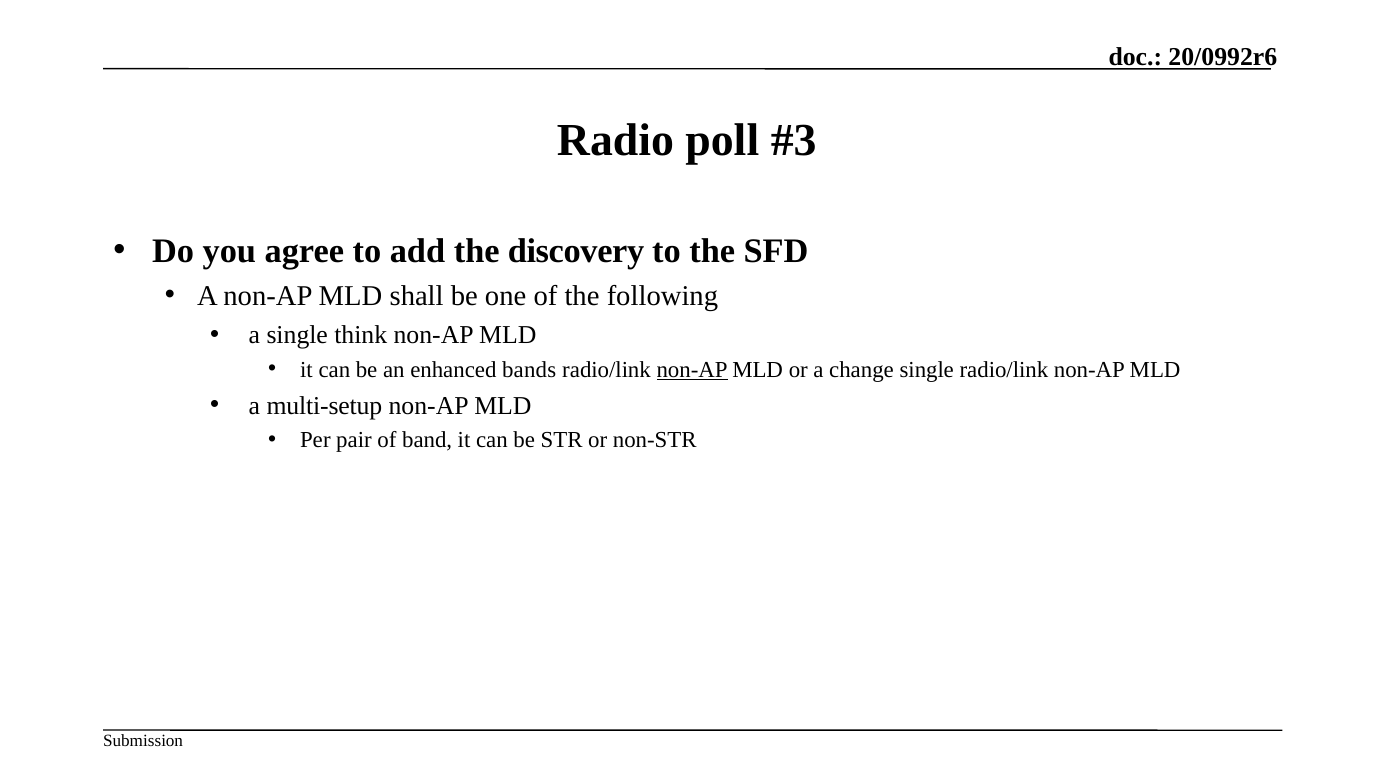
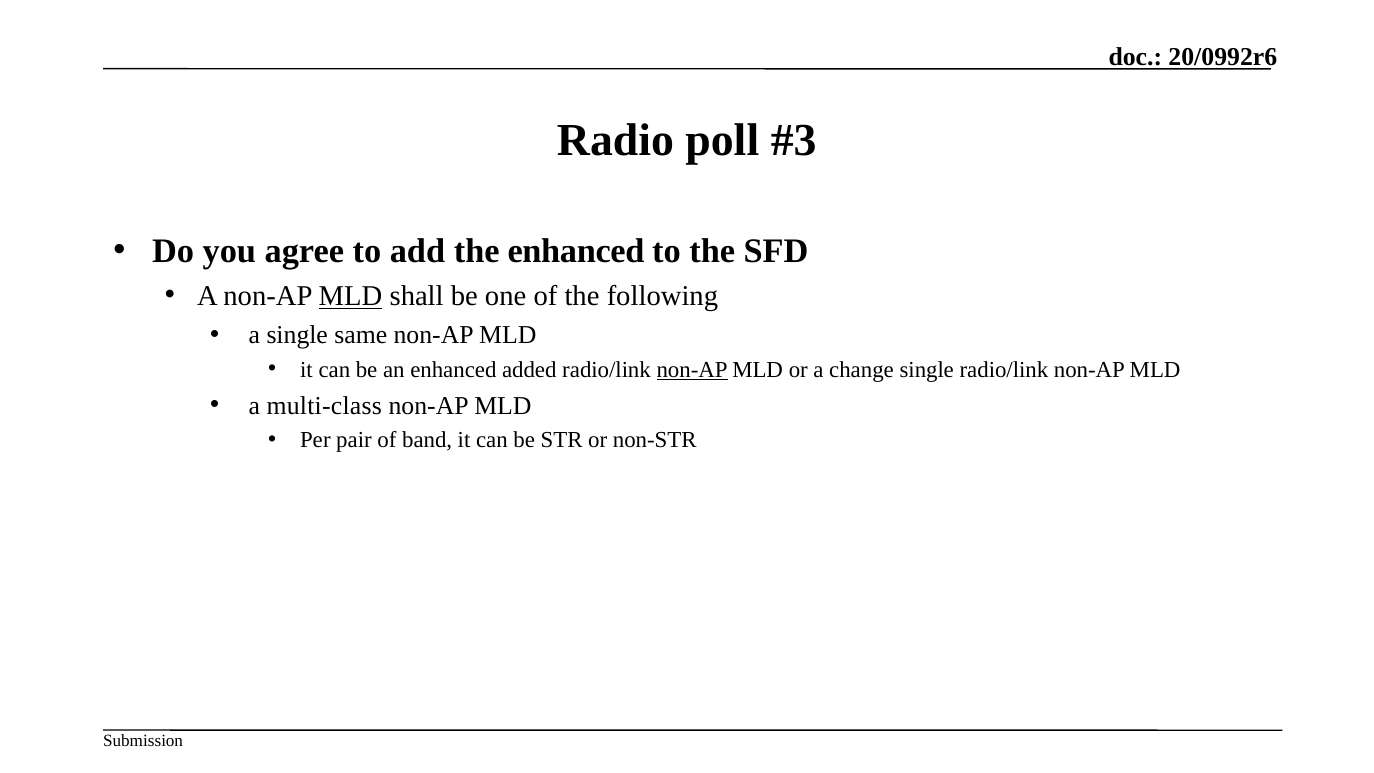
the discovery: discovery -> enhanced
MLD at (351, 296) underline: none -> present
think: think -> same
bands: bands -> added
multi-setup: multi-setup -> multi-class
